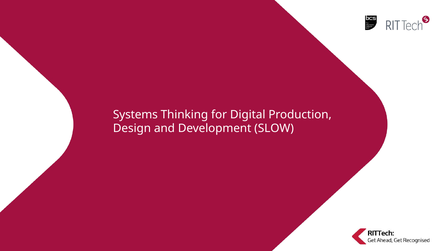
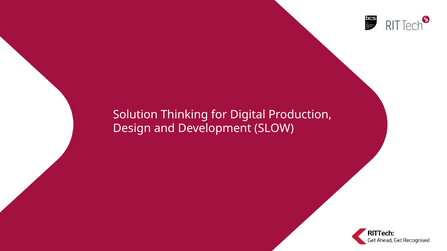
Systems: Systems -> Solution
